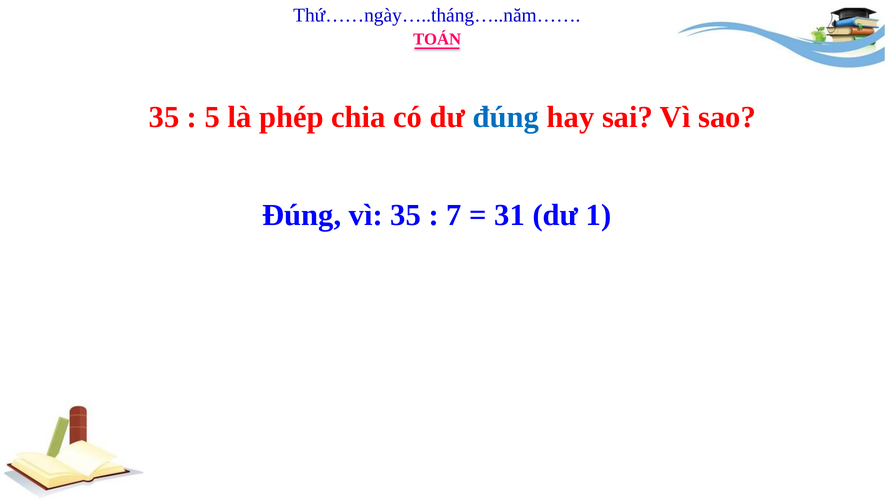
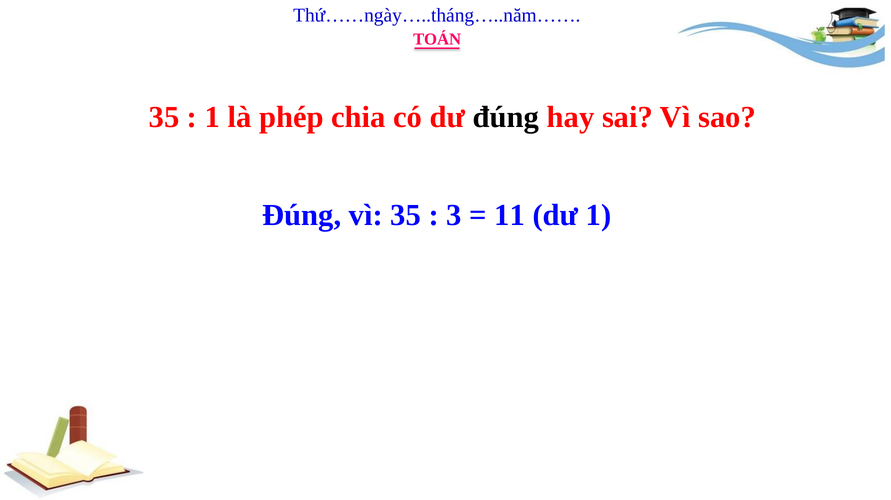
5 at (212, 117): 5 -> 1
đúng at (506, 117) colour: blue -> black
7: 7 -> 3
31: 31 -> 11
